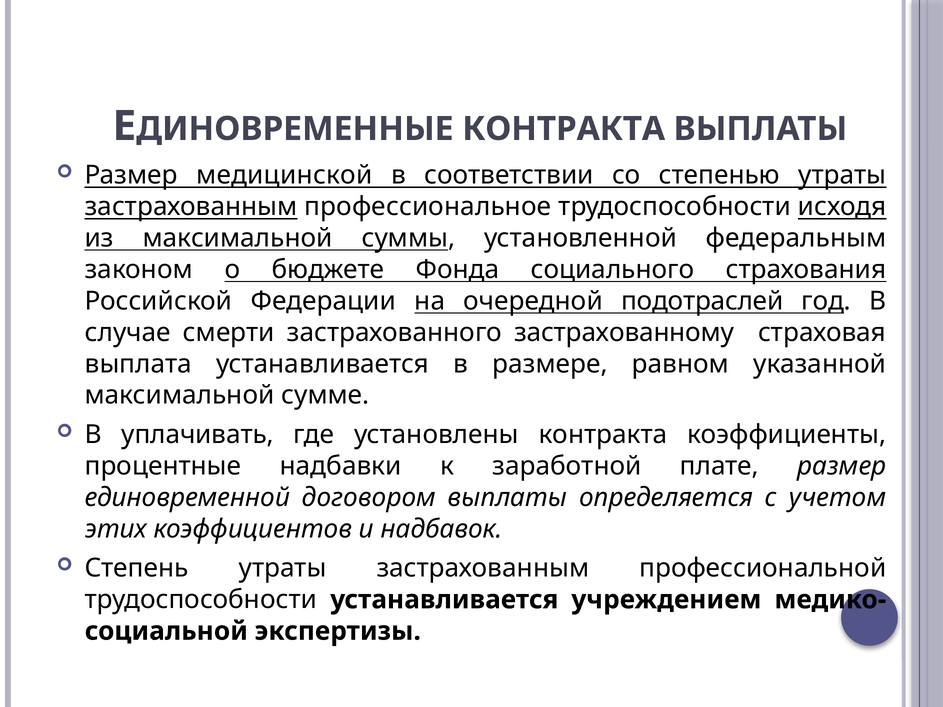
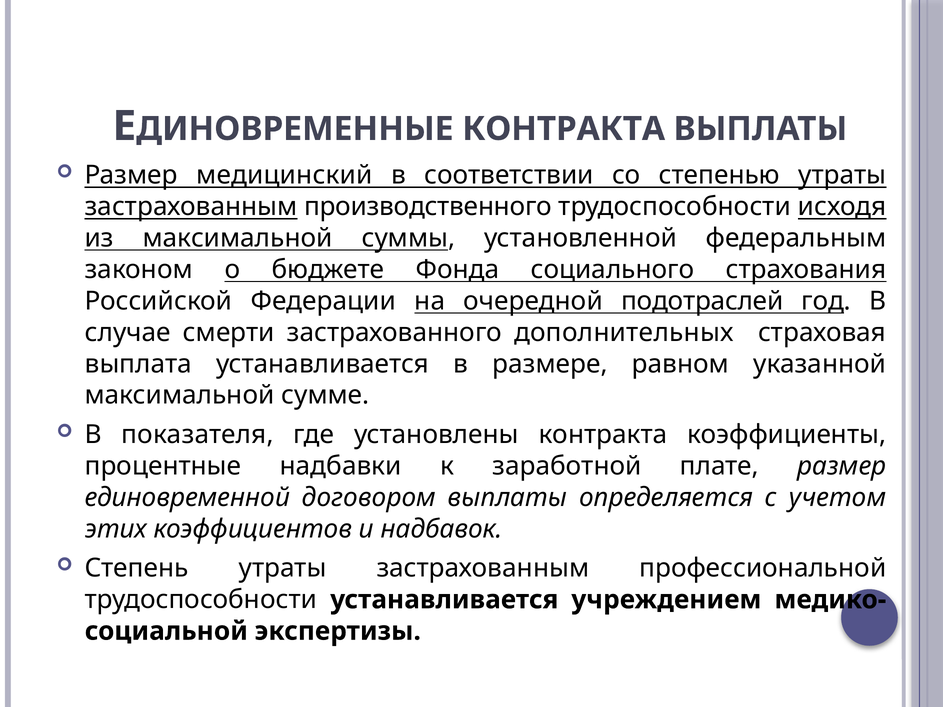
медицинской: медицинской -> медицинский
профессиональное: профессиональное -> производственного
застрахованному: застрахованному -> дополнительных
уплачивать: уплачивать -> показателя
